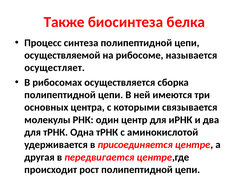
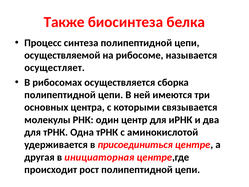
присоединяется: присоединяется -> присоединиться
передвигается: передвигается -> инициаторная
